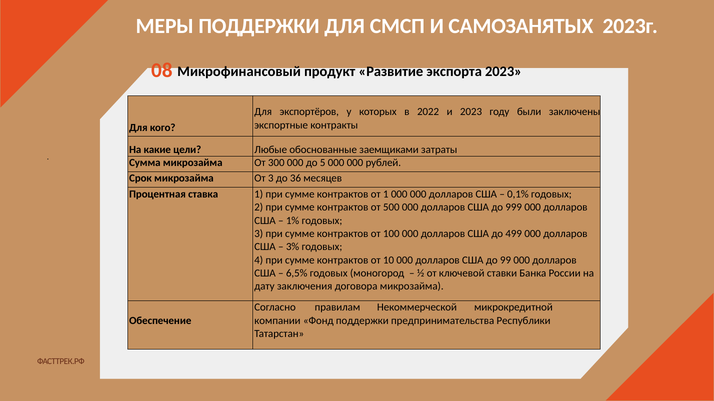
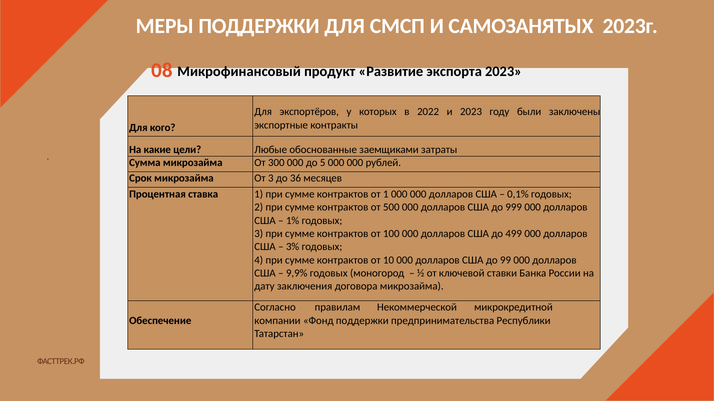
6,5%: 6,5% -> 9,9%
